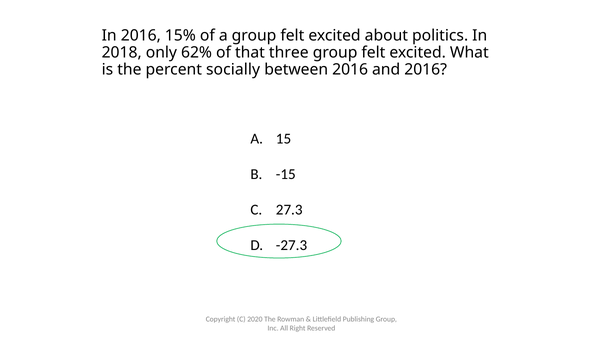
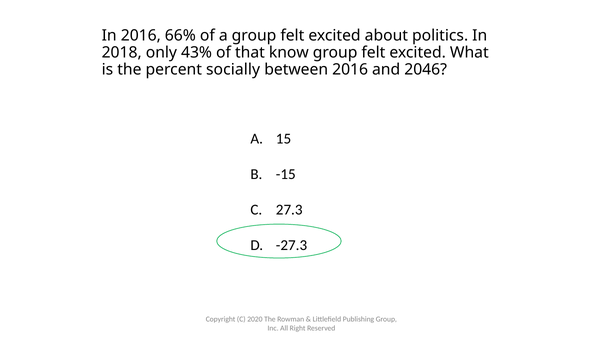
15%: 15% -> 66%
62%: 62% -> 43%
three: three -> know
and 2016: 2016 -> 2046
